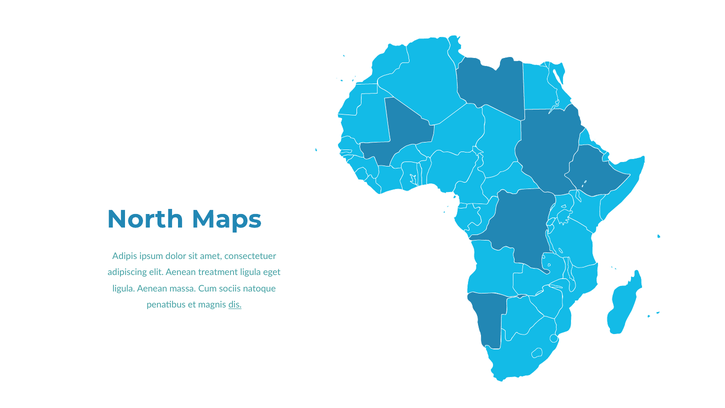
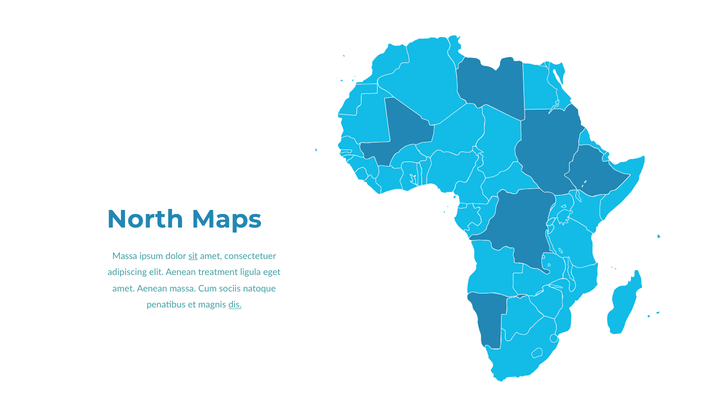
Adipis at (125, 256): Adipis -> Massa
sit underline: none -> present
ligula at (124, 289): ligula -> amet
